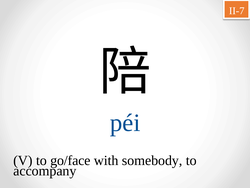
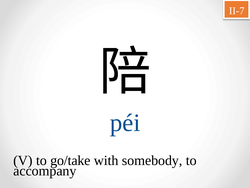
go/face: go/face -> go/take
